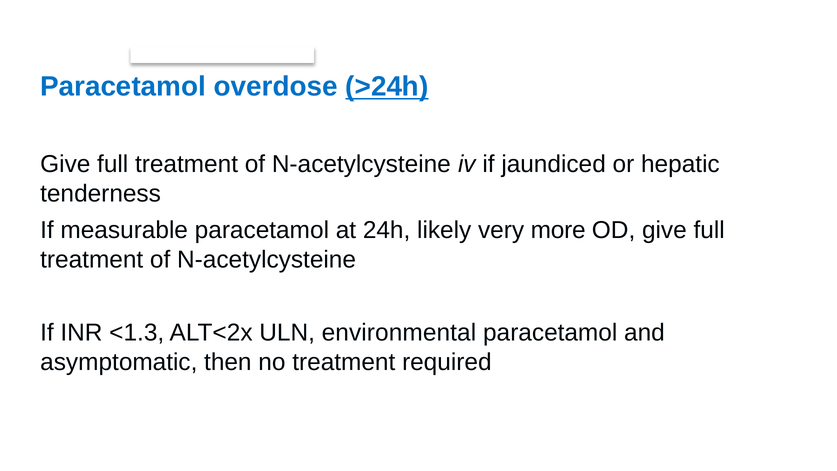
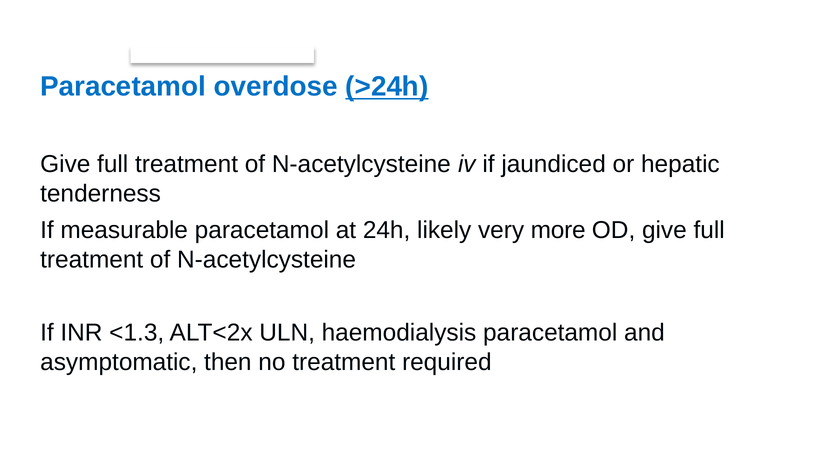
environmental: environmental -> haemodialysis
